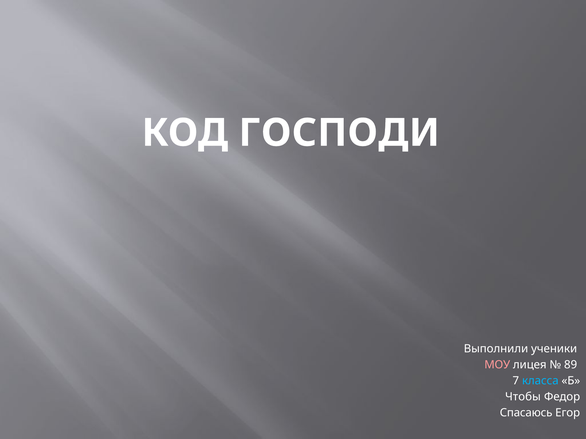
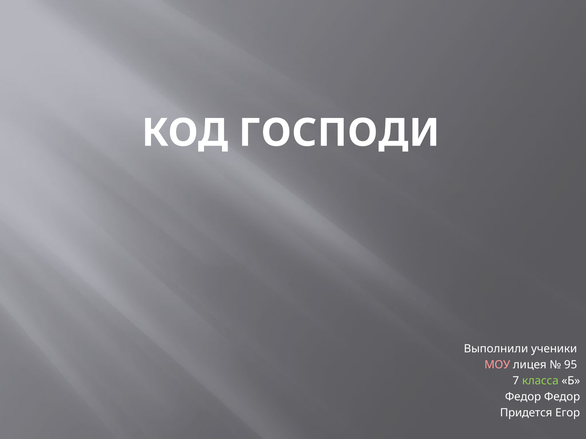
89: 89 -> 95
класса colour: light blue -> light green
Чтобы at (523, 397): Чтобы -> Федор
Спасаюсь: Спасаюсь -> Придется
